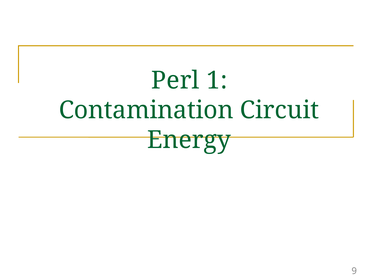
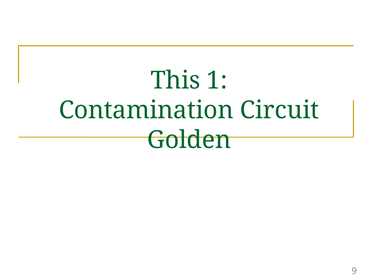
Perl: Perl -> This
Energy: Energy -> Golden
